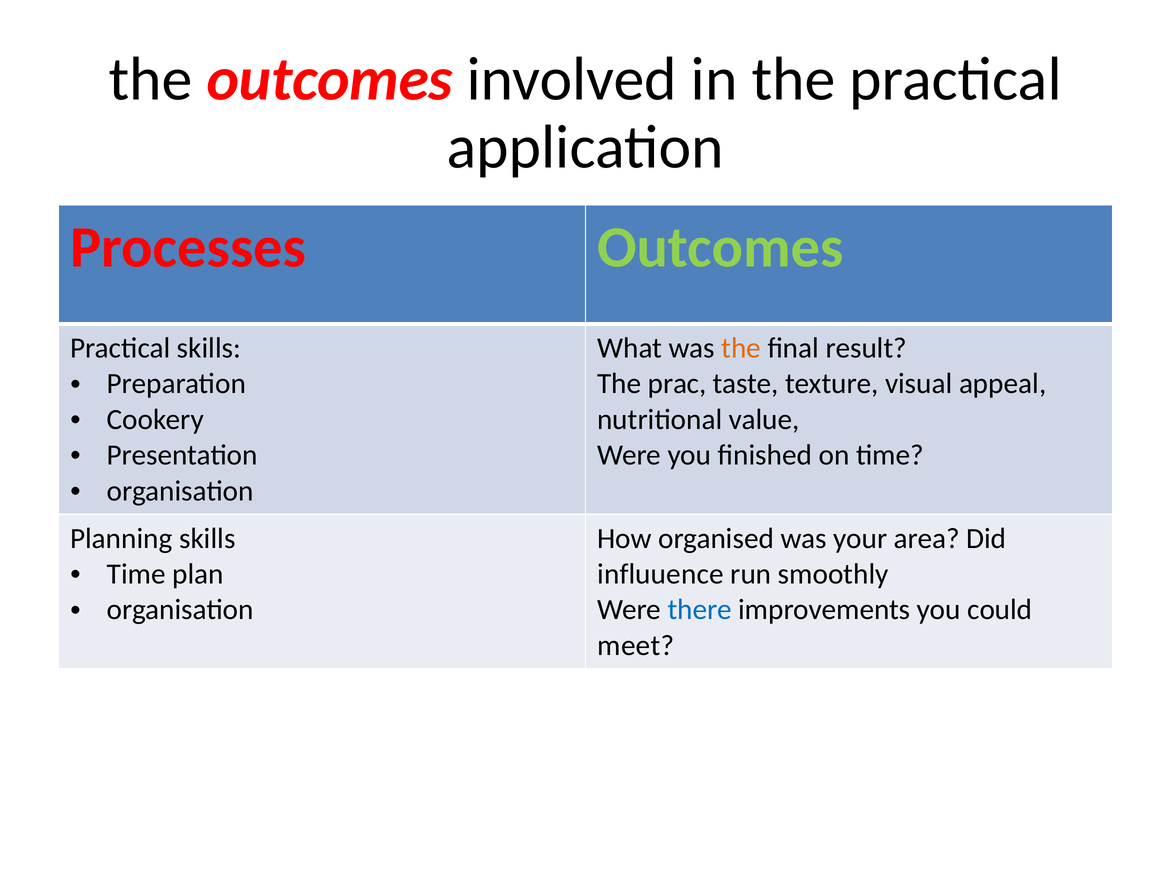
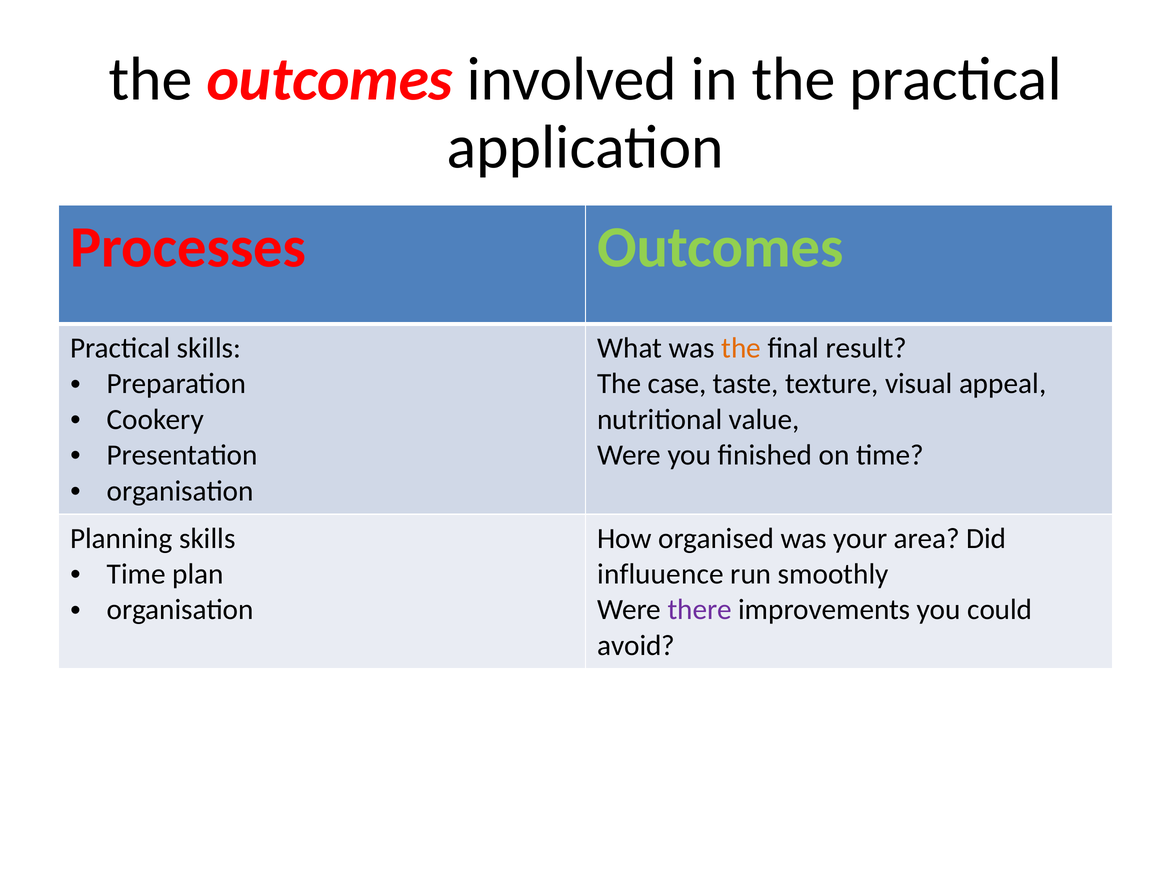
prac: prac -> case
there colour: blue -> purple
meet: meet -> avoid
